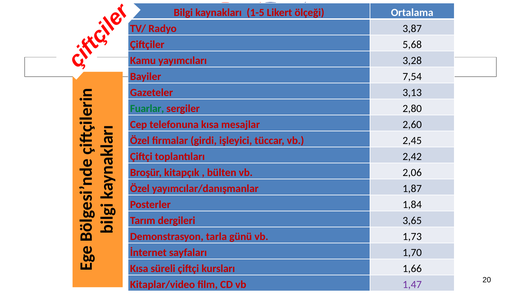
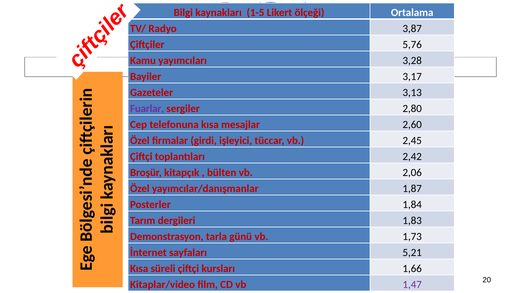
5,68: 5,68 -> 5,76
7,54: 7,54 -> 3,17
Fuarlar colour: green -> purple
3,65: 3,65 -> 1,83
1,70: 1,70 -> 5,21
